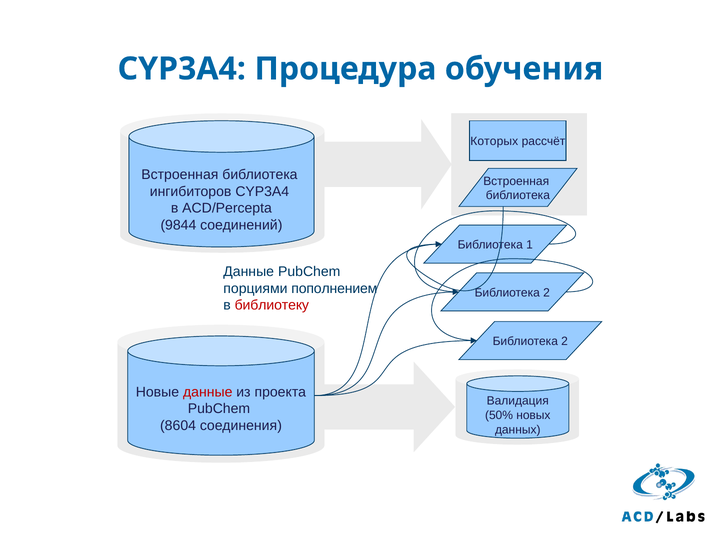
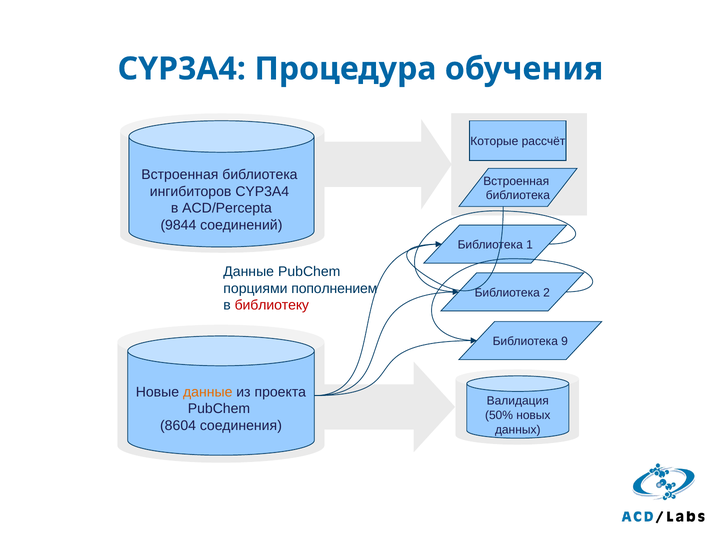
Которых: Которых -> Которые
2 at (565, 342): 2 -> 9
данные at (208, 393) colour: red -> orange
